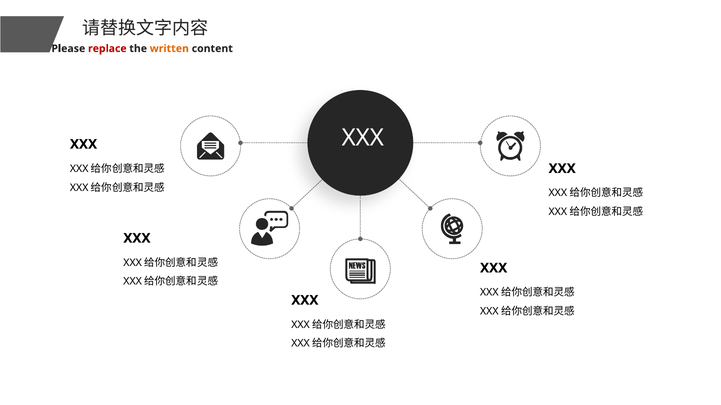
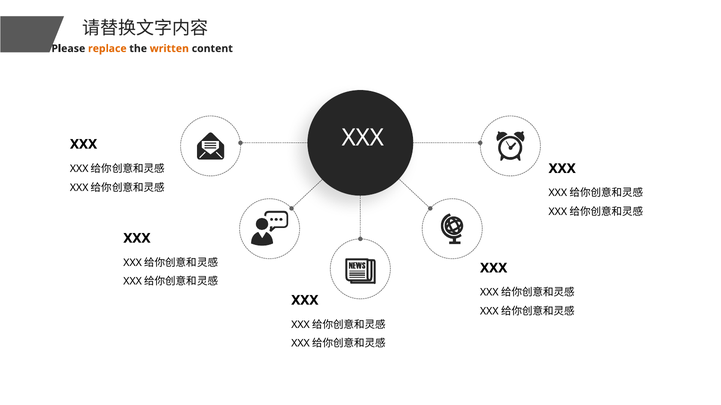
replace colour: red -> orange
